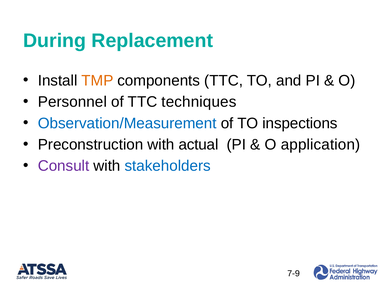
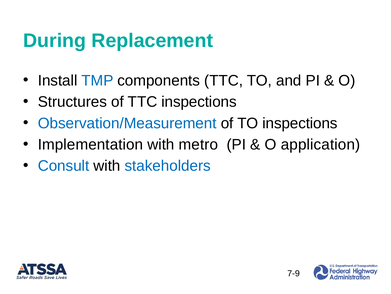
TMP colour: orange -> blue
Personnel: Personnel -> Structures
TTC techniques: techniques -> inspections
Preconstruction: Preconstruction -> Implementation
actual: actual -> metro
Consult colour: purple -> blue
